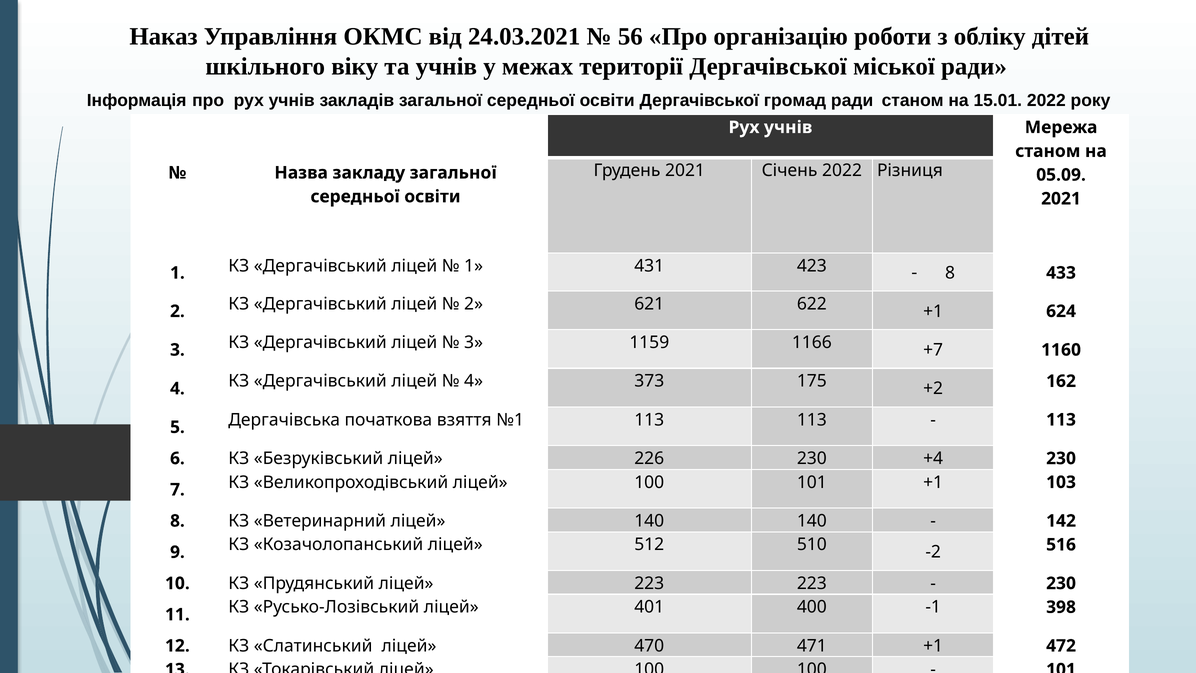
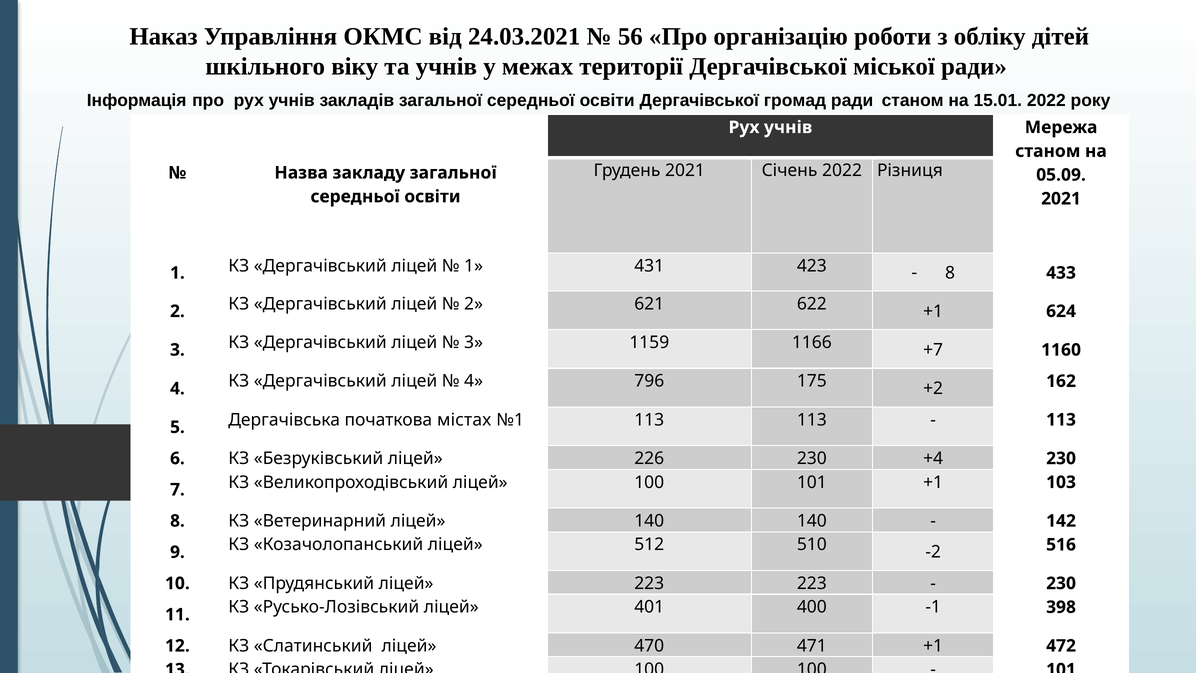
373: 373 -> 796
взяття: взяття -> містах
